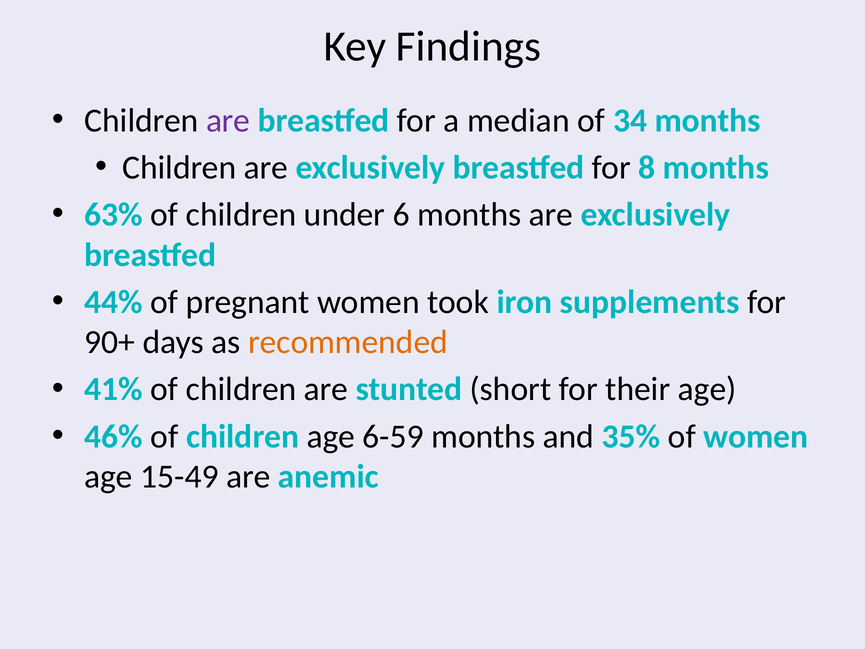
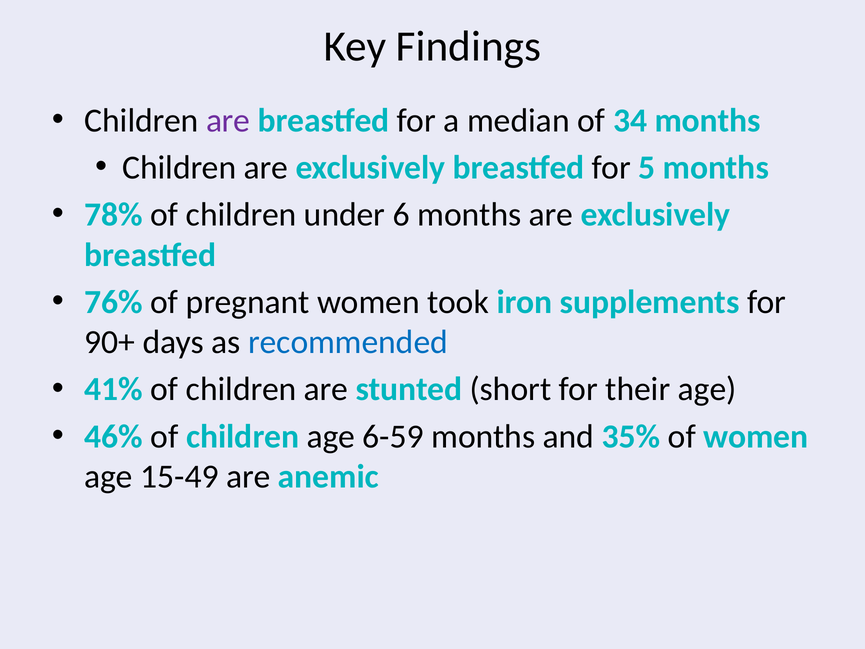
8: 8 -> 5
63%: 63% -> 78%
44%: 44% -> 76%
recommended colour: orange -> blue
